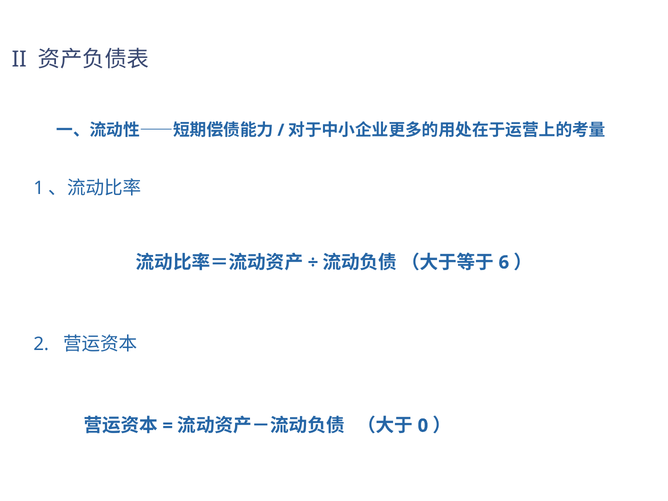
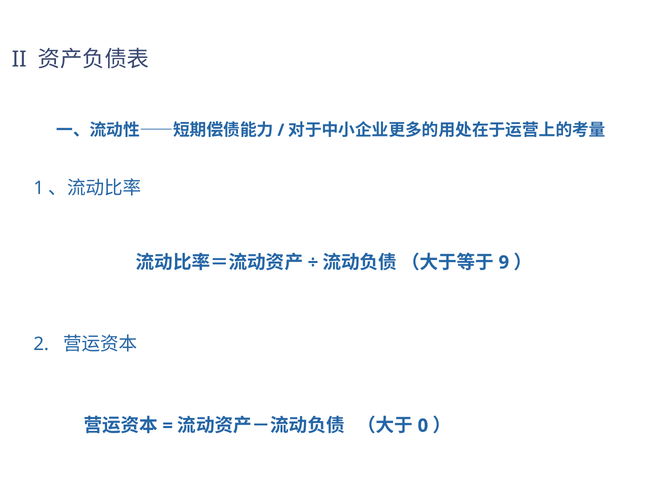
6: 6 -> 9
